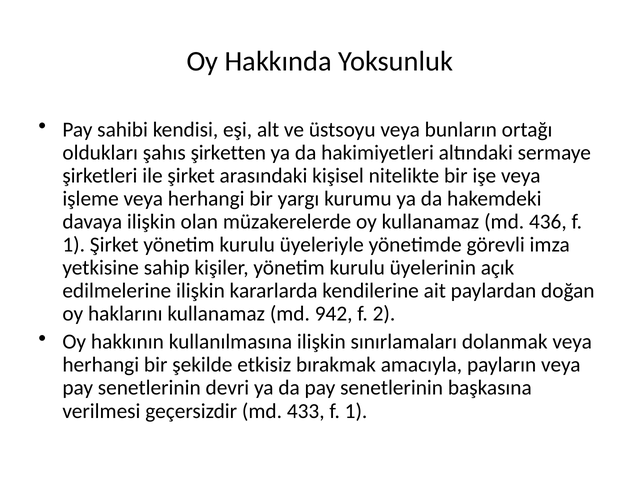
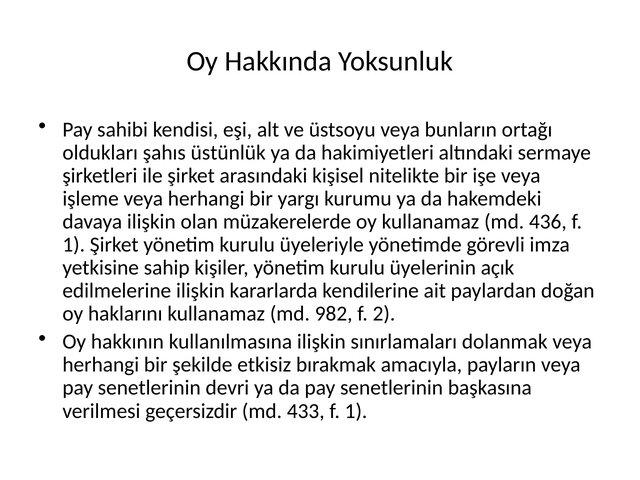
şirketten: şirketten -> üstünlük
942: 942 -> 982
